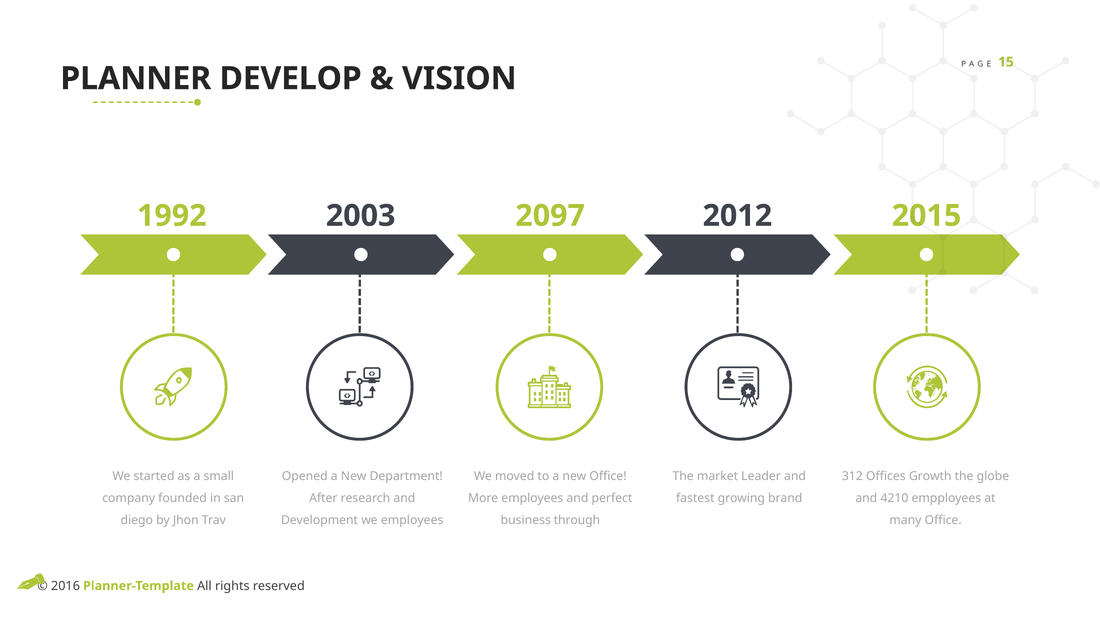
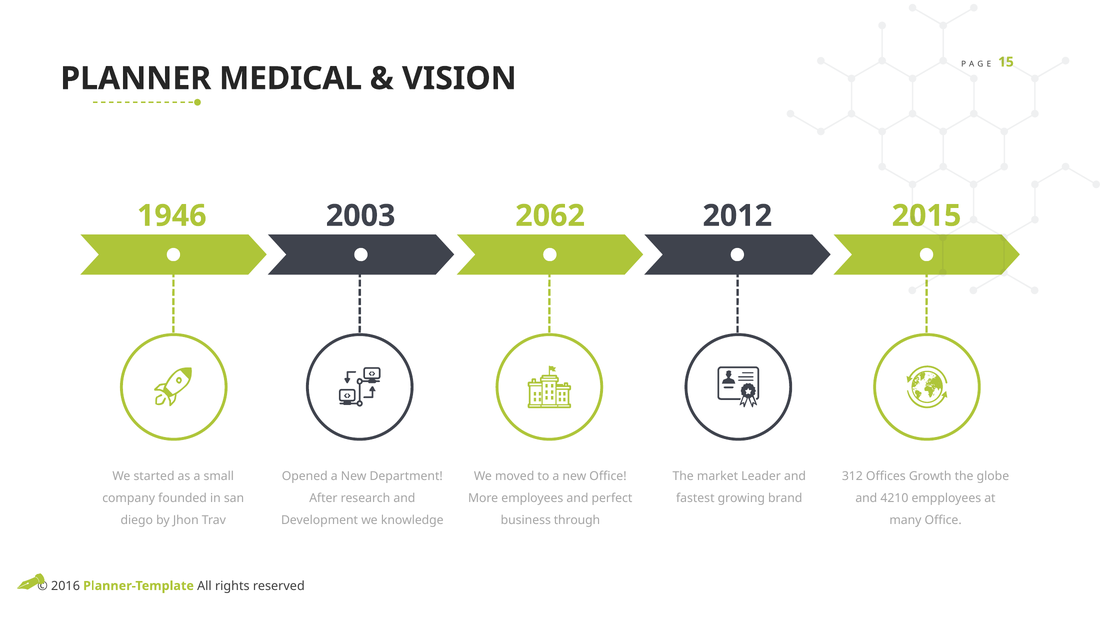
DEVELOP: DEVELOP -> MEDICAL
1992: 1992 -> 1946
2097: 2097 -> 2062
we employees: employees -> knowledge
